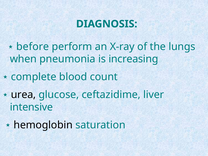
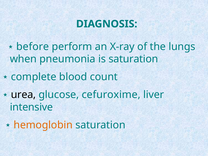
is increasing: increasing -> saturation
ceftazidime: ceftazidime -> cefuroxime
hemoglobin colour: black -> orange
